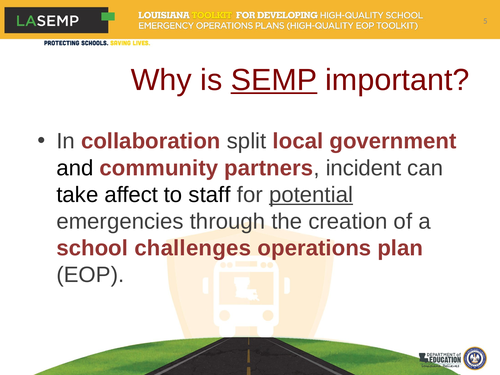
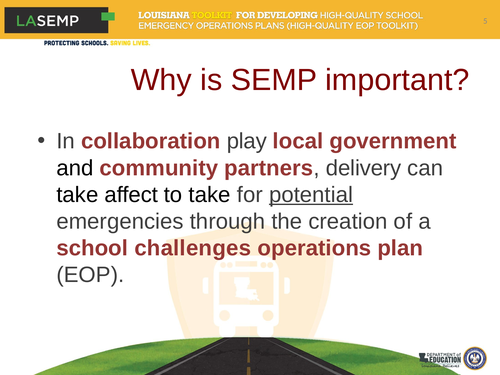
SEMP underline: present -> none
split: split -> play
incident: incident -> delivery
to staff: staff -> take
